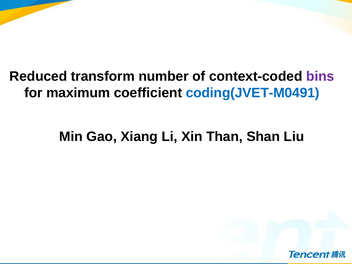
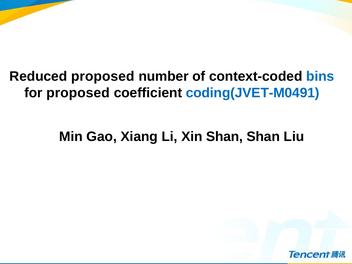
Reduced transform: transform -> proposed
bins colour: purple -> blue
for maximum: maximum -> proposed
Xin Than: Than -> Shan
